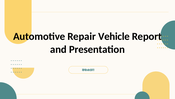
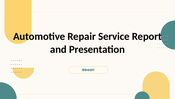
Vehicle: Vehicle -> Service
